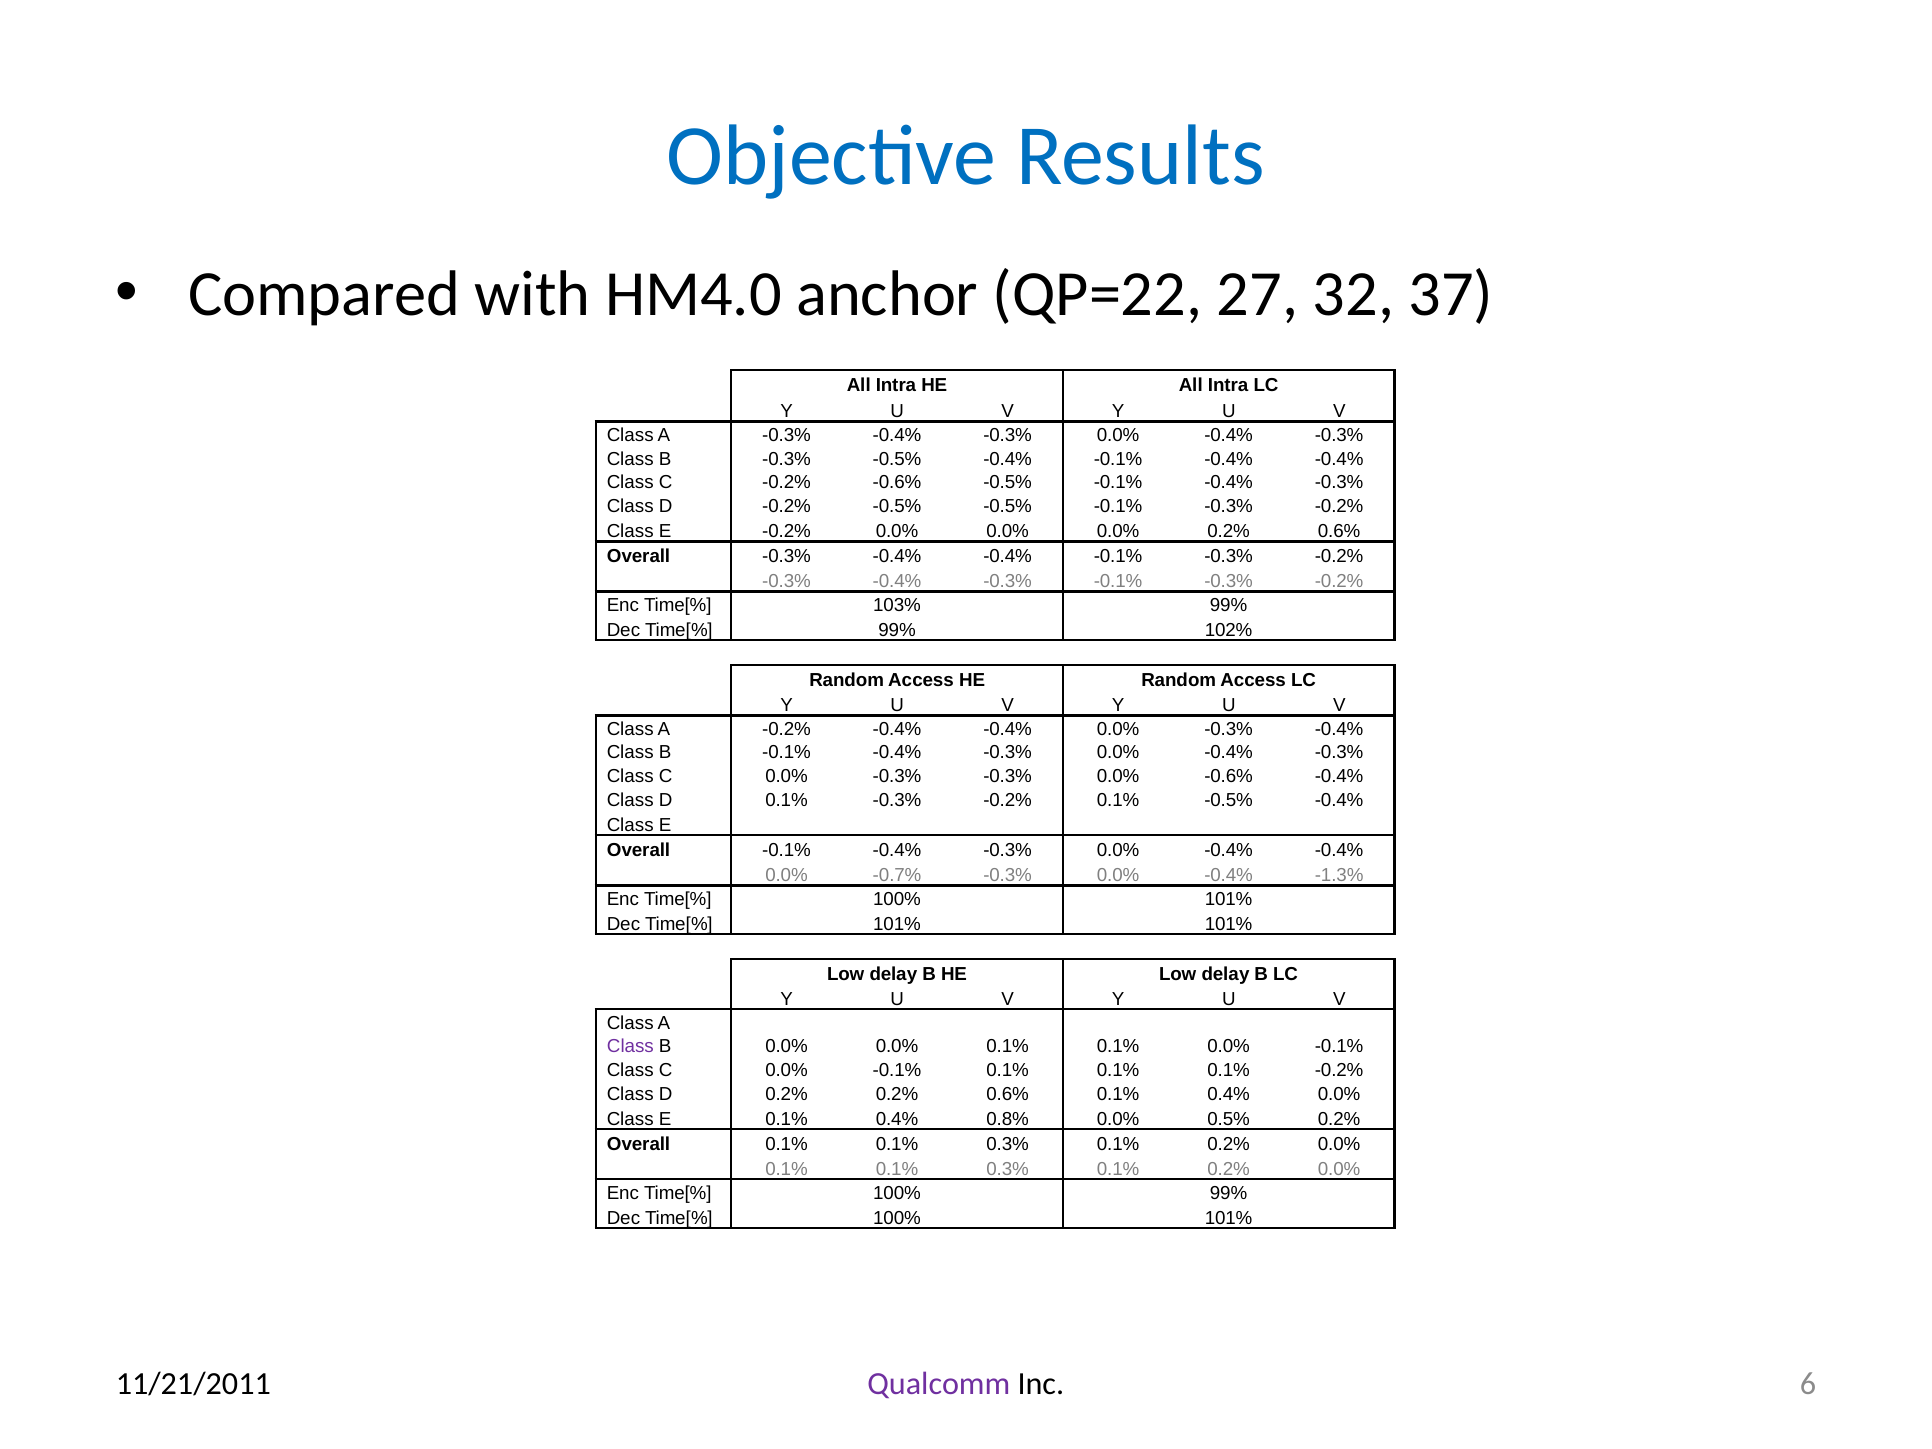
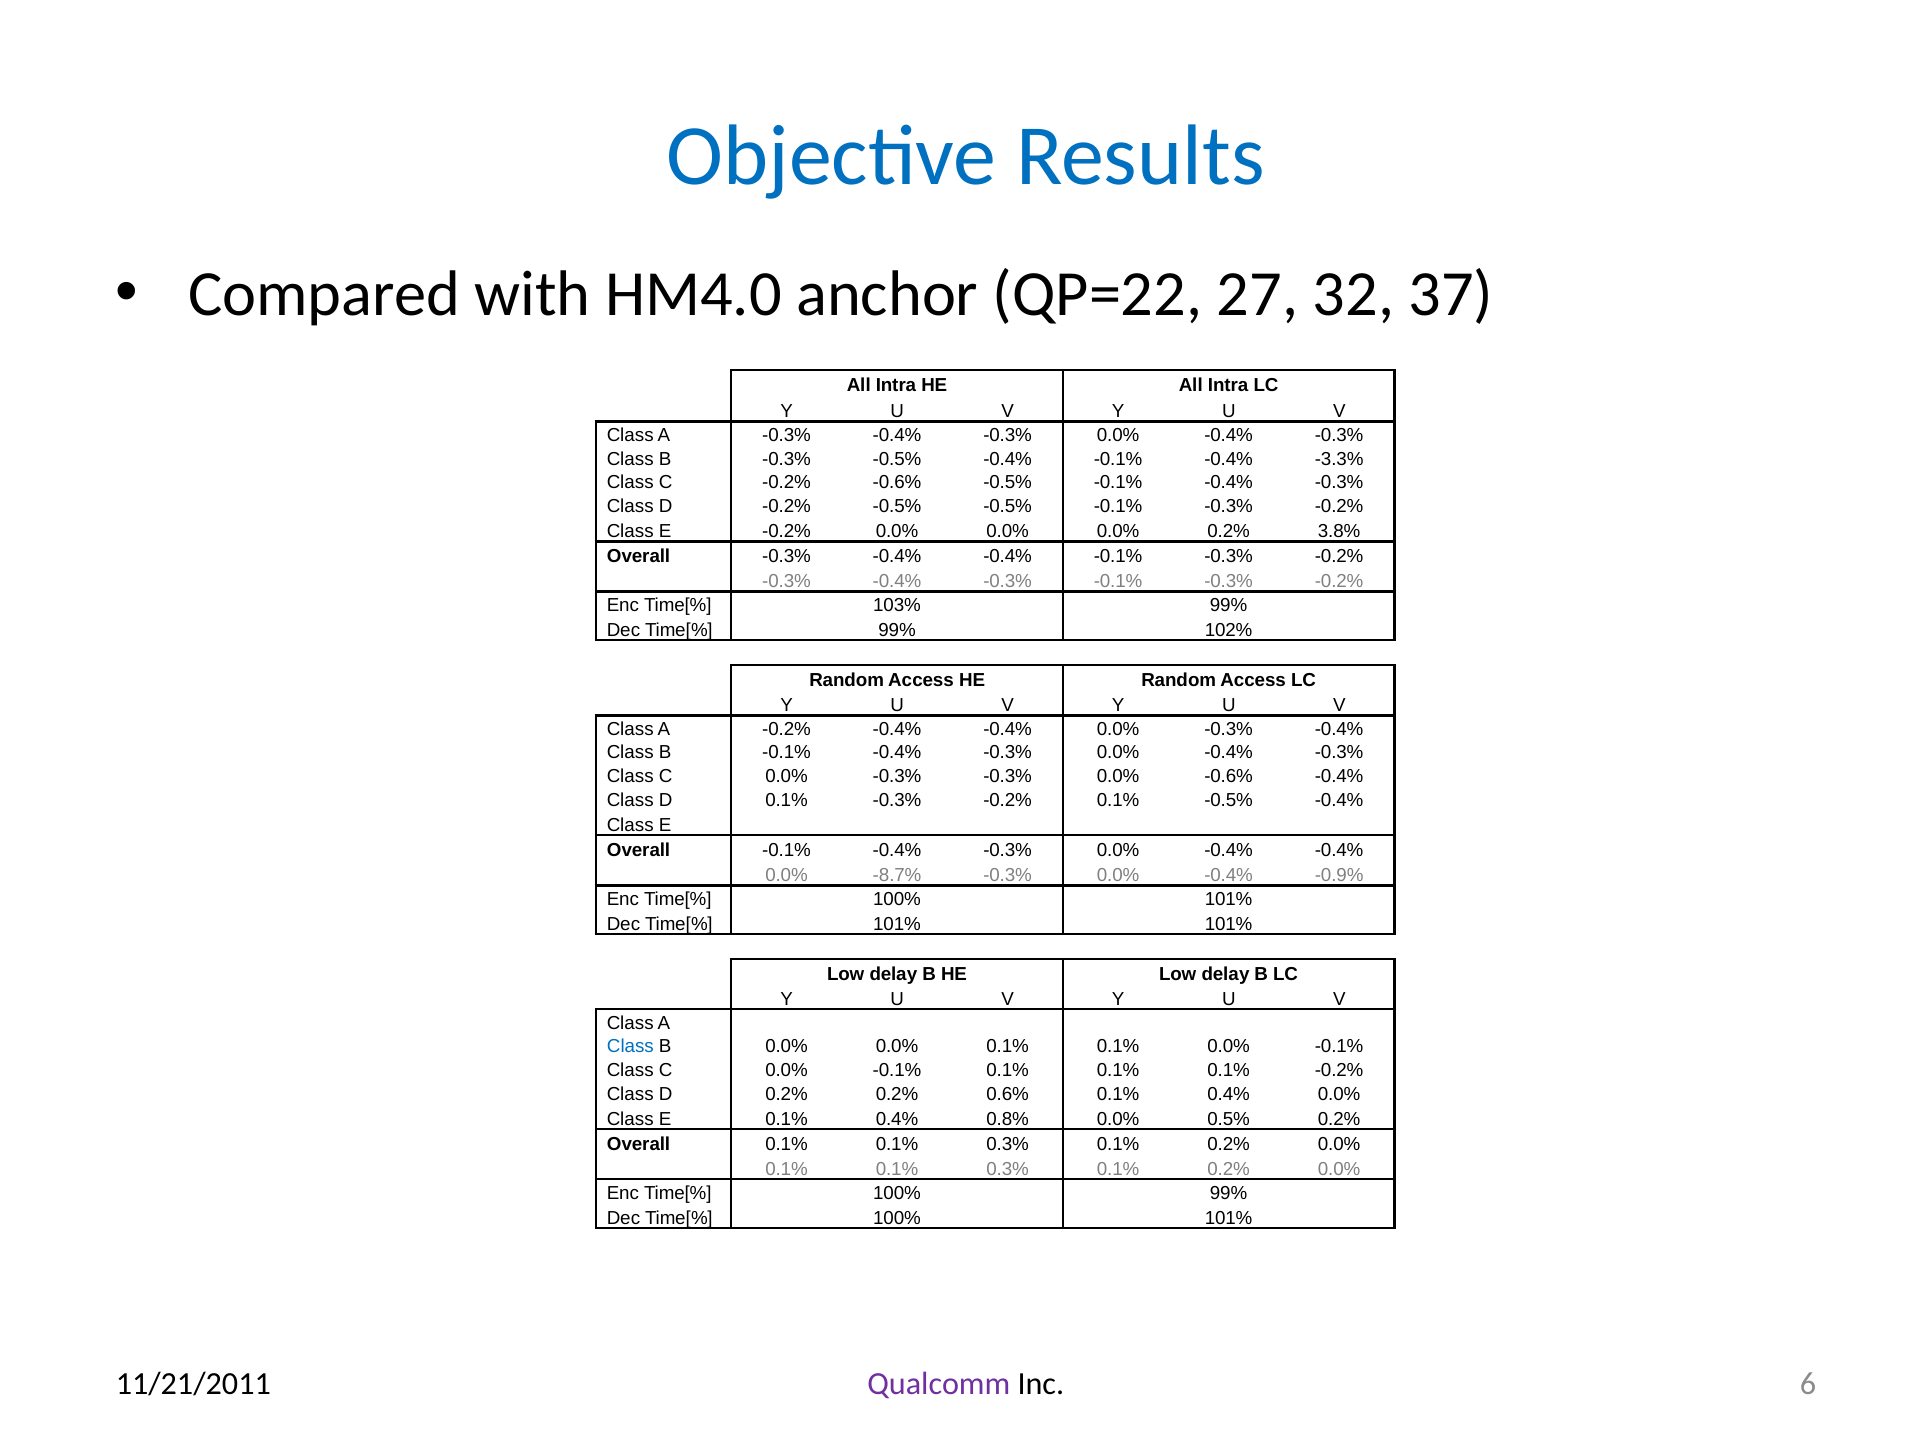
-0.1% -0.4% -0.4%: -0.4% -> -3.3%
0.0% 0.2% 0.6%: 0.6% -> 3.8%
-0.7%: -0.7% -> -8.7%
-1.3%: -1.3% -> -0.9%
Class at (630, 1047) colour: purple -> blue
